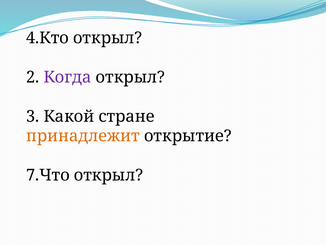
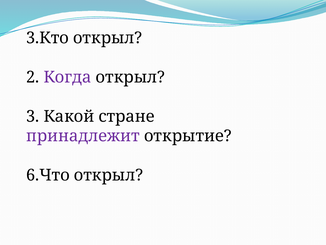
4.Кто: 4.Кто -> 3.Кто
принадлежит colour: orange -> purple
7.Что: 7.Что -> 6.Что
